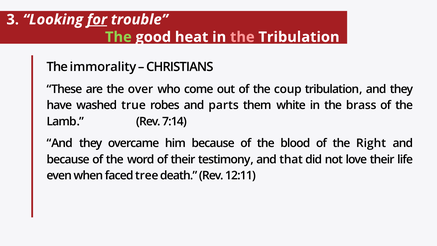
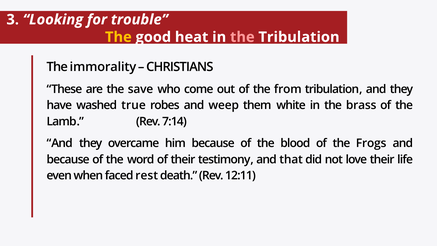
for underline: present -> none
The at (118, 37) colour: light green -> yellow
over: over -> save
coup: coup -> from
parts: parts -> weep
Right: Right -> Frogs
tree: tree -> rest
